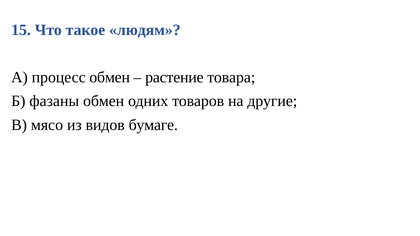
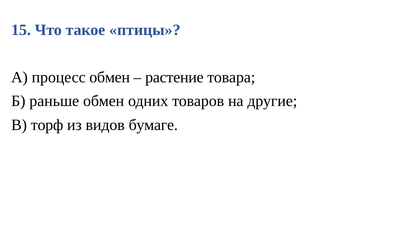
людям: людям -> птицы
фазаны: фазаны -> раньше
мясо: мясо -> торф
